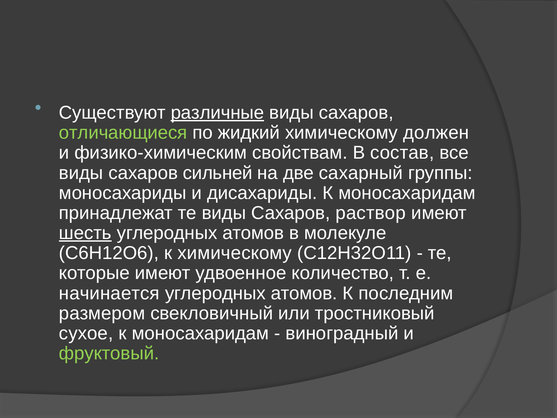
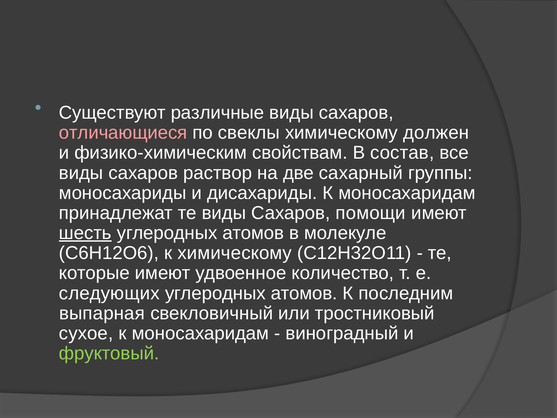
различные underline: present -> none
отличающиеся colour: light green -> pink
жидкий: жидкий -> свеклы
сильней: сильней -> раствор
раствор: раствор -> помощи
начинается: начинается -> следующих
размером: размером -> выпарная
